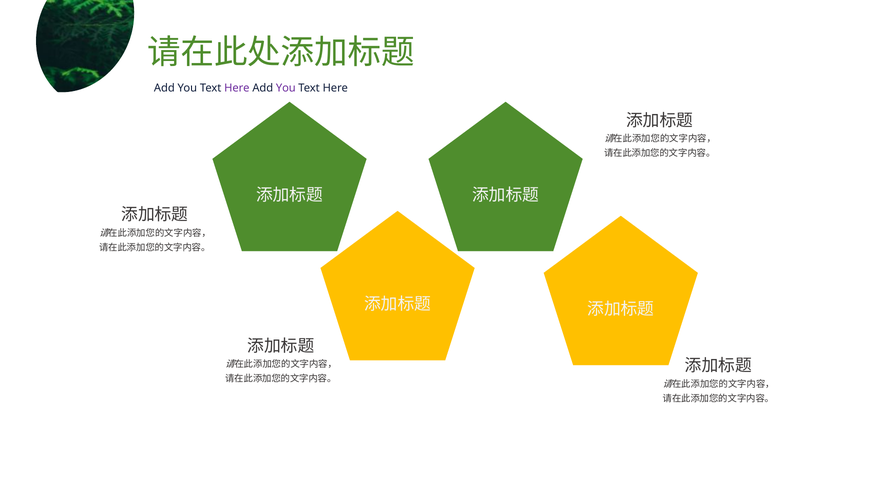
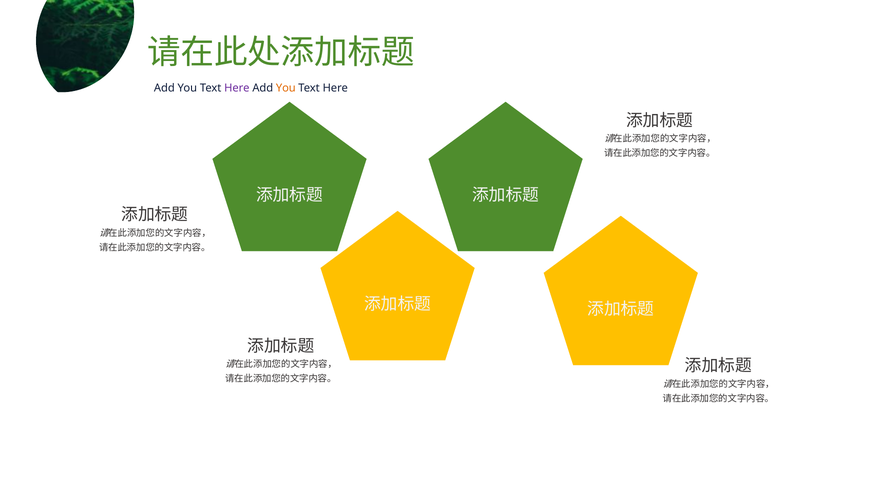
You at (286, 88) colour: purple -> orange
